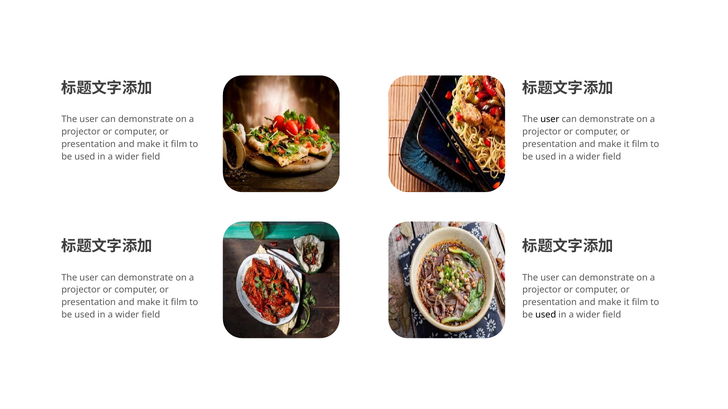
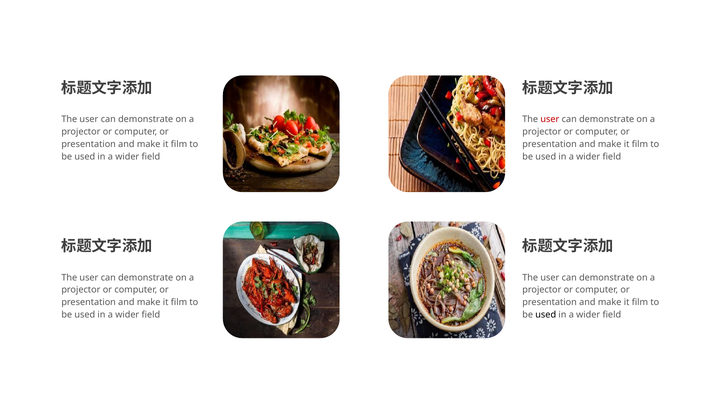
user at (550, 120) colour: black -> red
